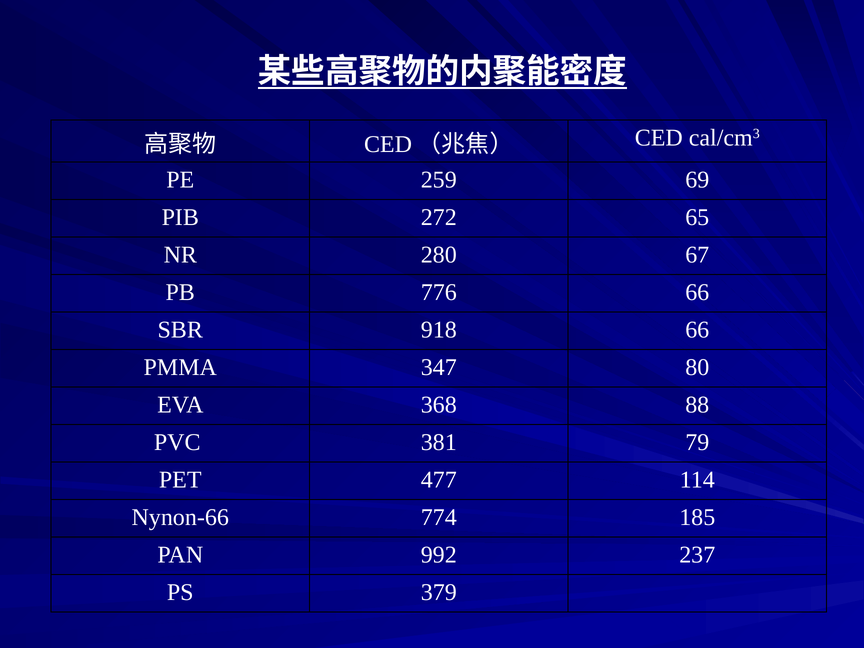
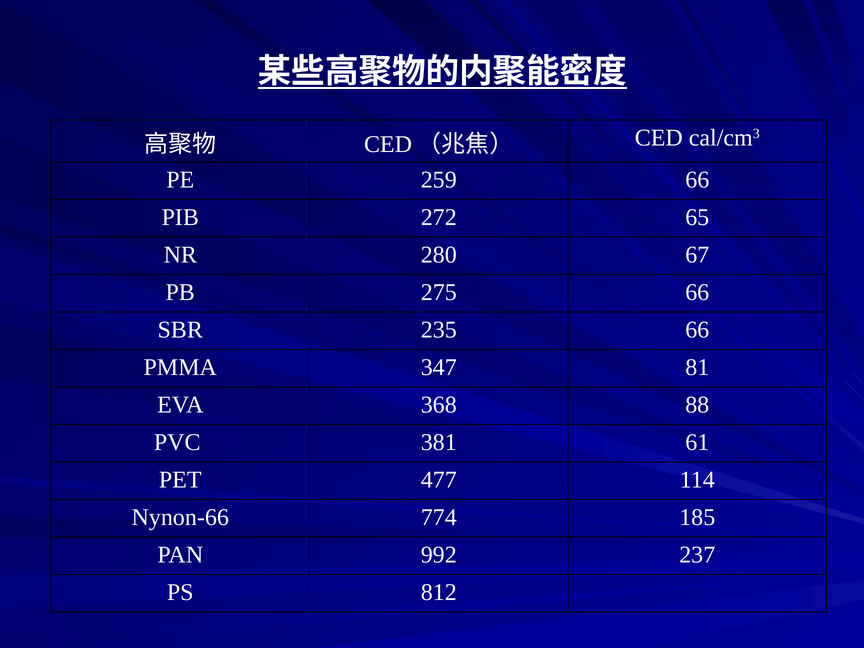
259 69: 69 -> 66
776: 776 -> 275
918: 918 -> 235
80: 80 -> 81
79: 79 -> 61
379: 379 -> 812
